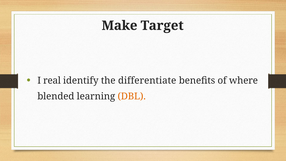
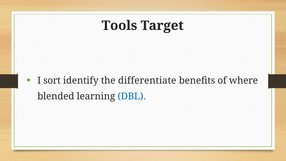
Make: Make -> Tools
real: real -> sort
DBL colour: orange -> blue
